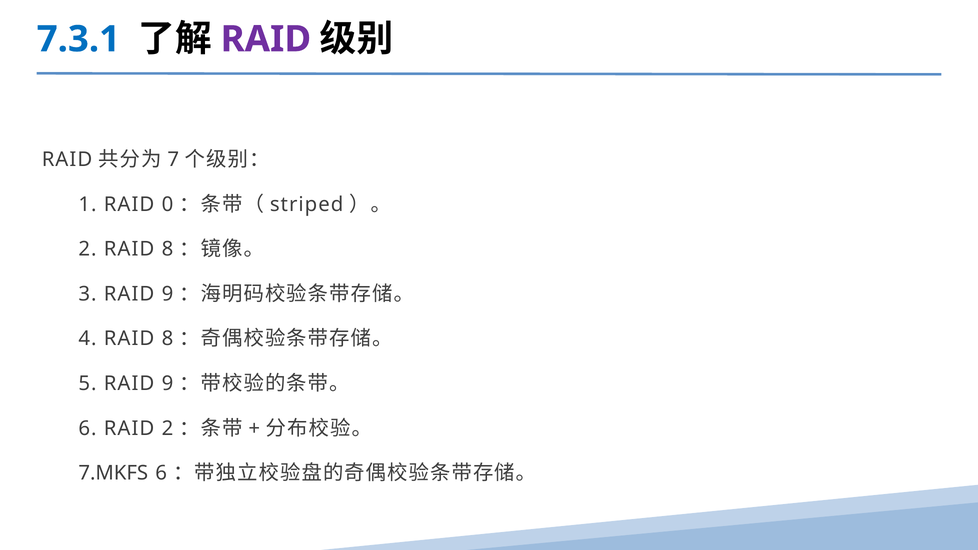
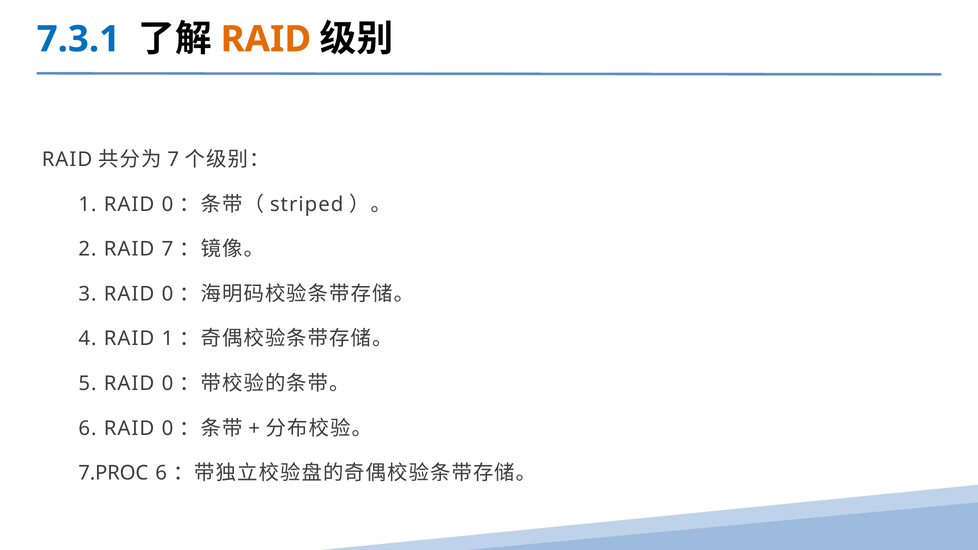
RAID at (266, 39) colour: purple -> orange
2 RAID 8: 8 -> 7
3 RAID 9: 9 -> 0
4 RAID 8: 8 -> 1
5 RAID 9: 9 -> 0
6 RAID 2: 2 -> 0
7.MKFS: 7.MKFS -> 7.PROC
